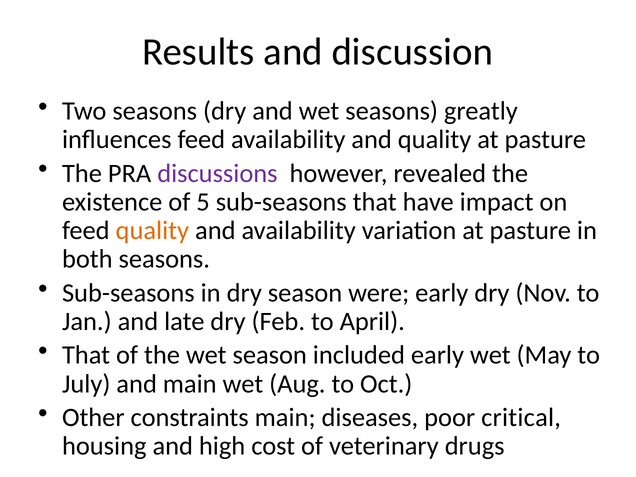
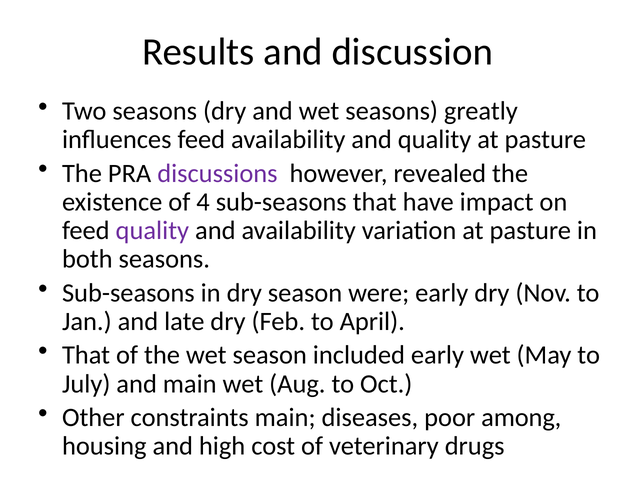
5: 5 -> 4
quality at (152, 231) colour: orange -> purple
critical: critical -> among
